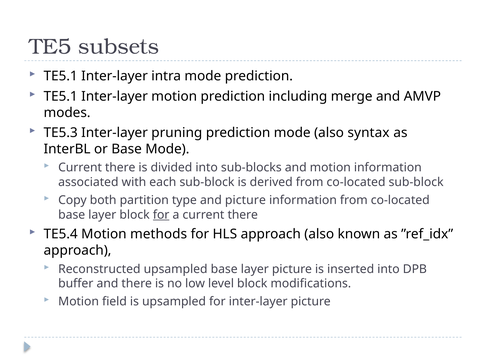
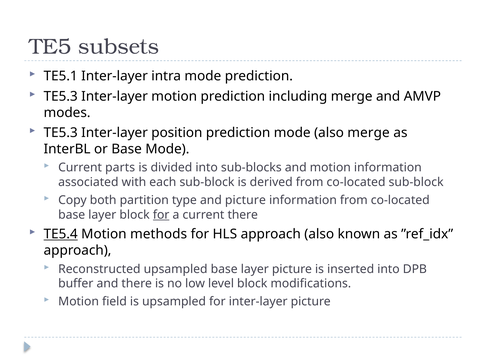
TE5.1 at (61, 97): TE5.1 -> TE5.3
pruning: pruning -> position
also syntax: syntax -> merge
there at (120, 168): there -> parts
TE5.4 underline: none -> present
